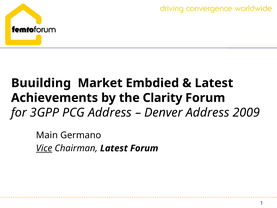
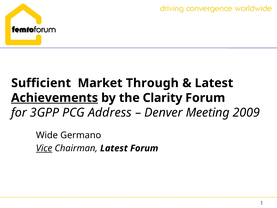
Buuilding: Buuilding -> Sufficient
Embdied: Embdied -> Through
Achievements underline: none -> present
Denver Address: Address -> Meeting
Main: Main -> Wide
